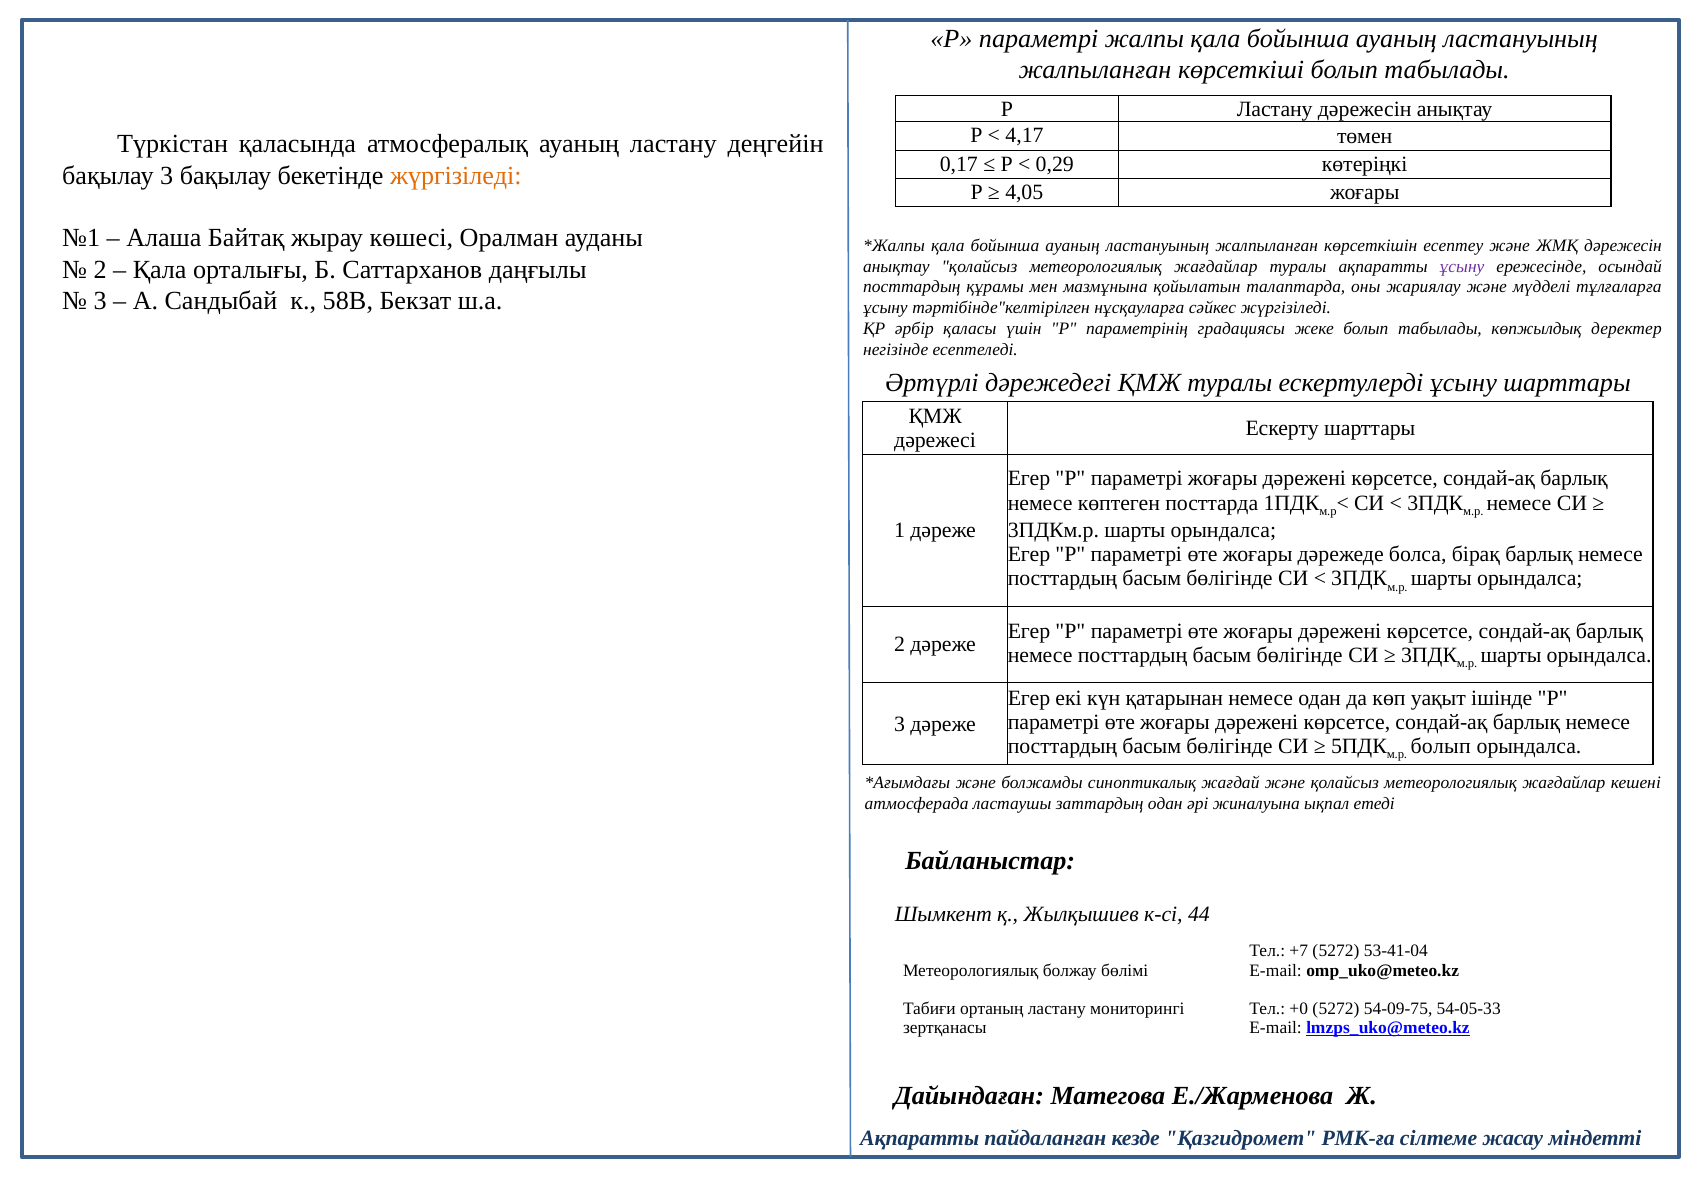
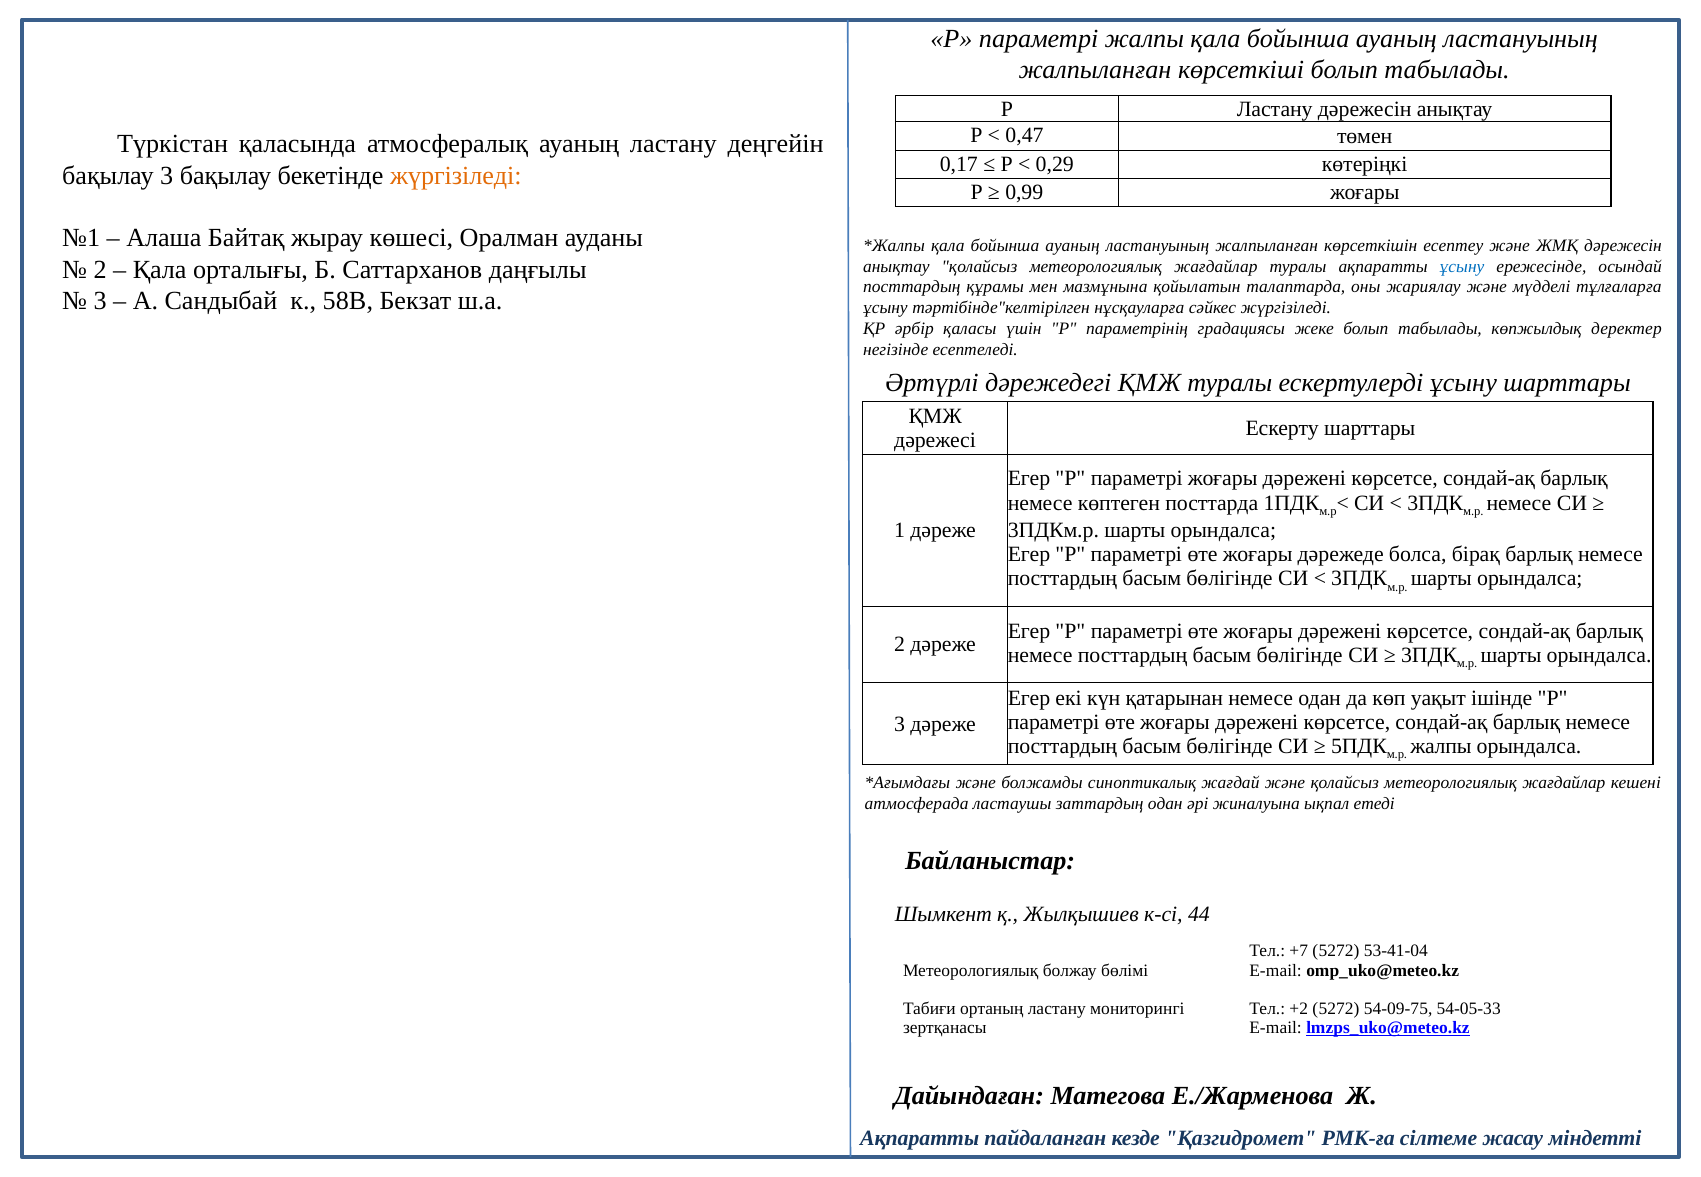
4,17: 4,17 -> 0,47
4,05: 4,05 -> 0,99
ұсыну at (1462, 266) colour: purple -> blue
болып at (1441, 747): болып -> жалпы
+0: +0 -> +2
